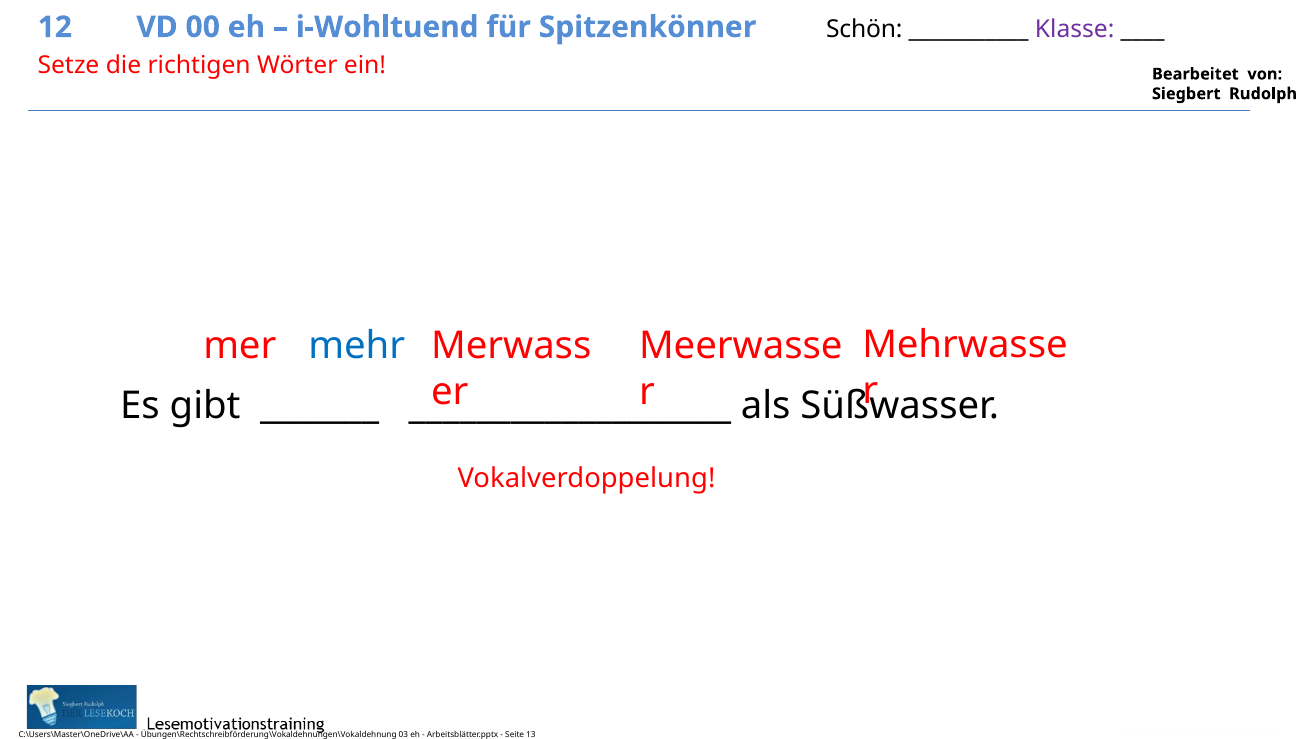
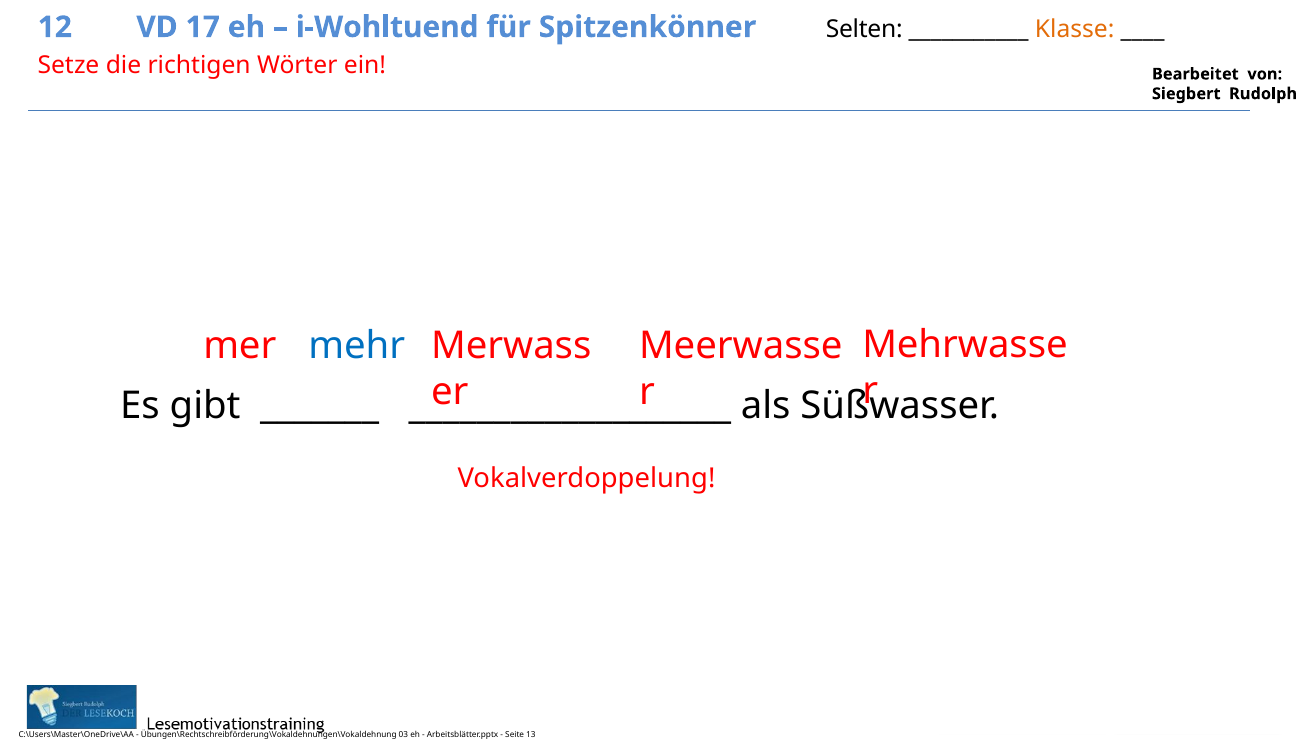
00: 00 -> 17
Schön: Schön -> Selten
Klasse colour: purple -> orange
